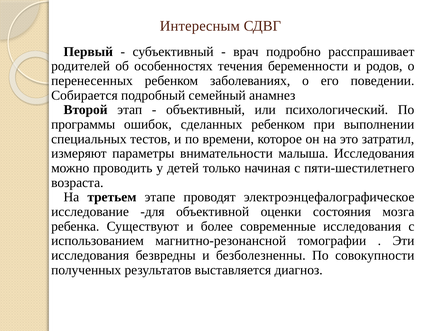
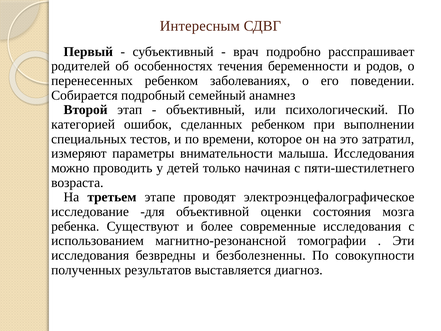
программы: программы -> категорией
